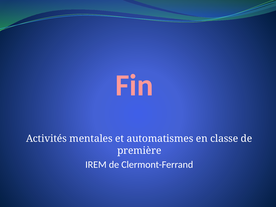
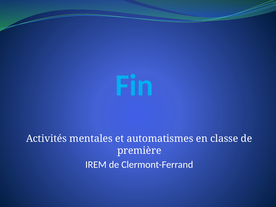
Fin colour: pink -> light blue
